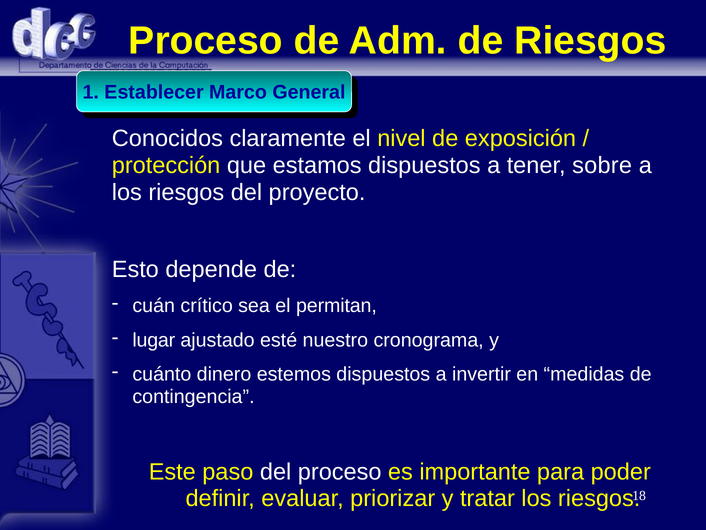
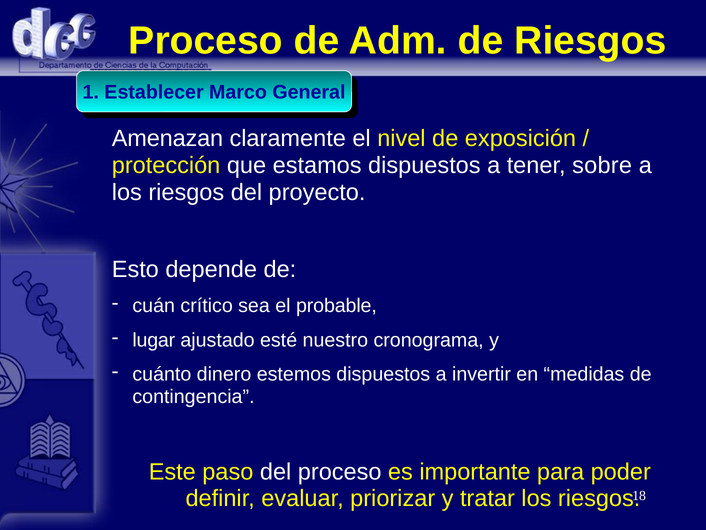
Conocidos: Conocidos -> Amenazan
permitan: permitan -> probable
